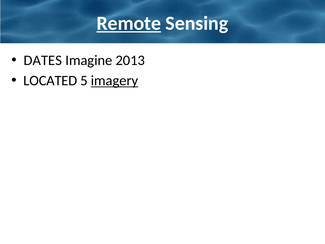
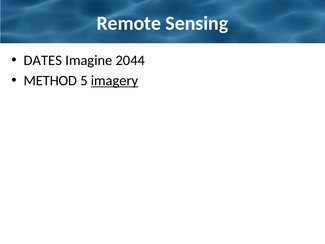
Remote underline: present -> none
2013: 2013 -> 2044
LOCATED: LOCATED -> METHOD
